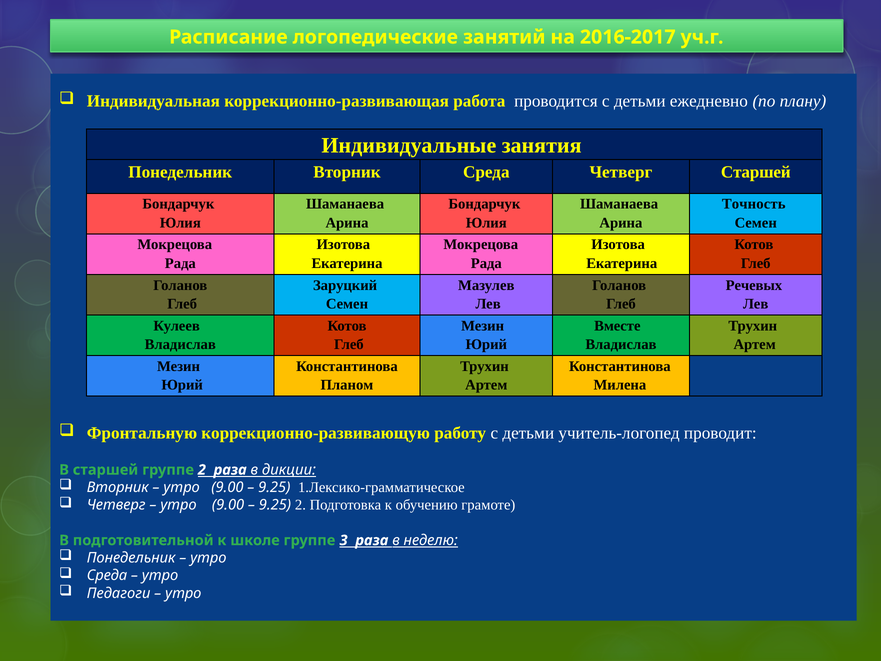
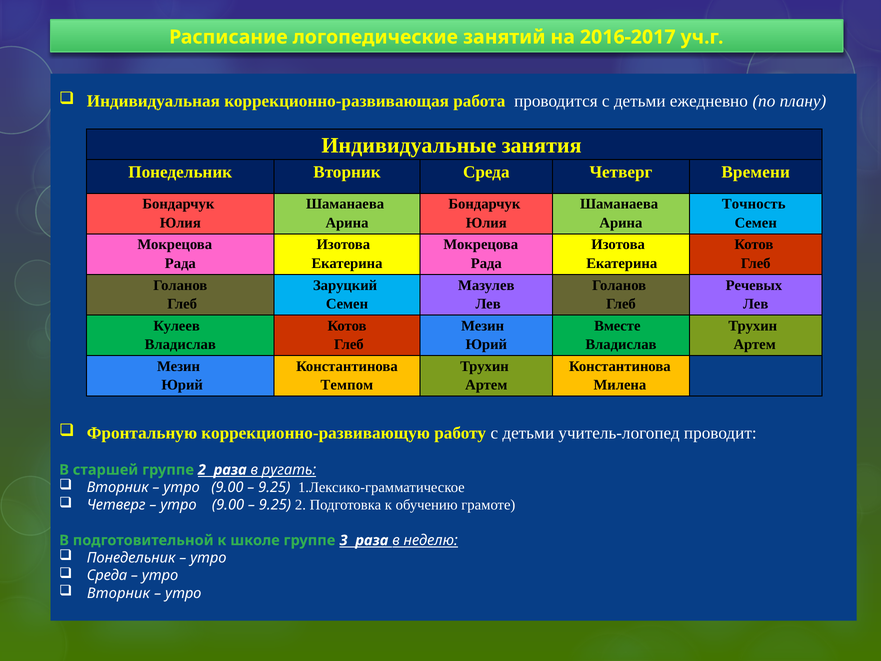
Четверг Старшей: Старшей -> Времени
Планом: Планом -> Темпом
дикции: дикции -> ругать
Педагоги at (119, 593): Педагоги -> Вторник
